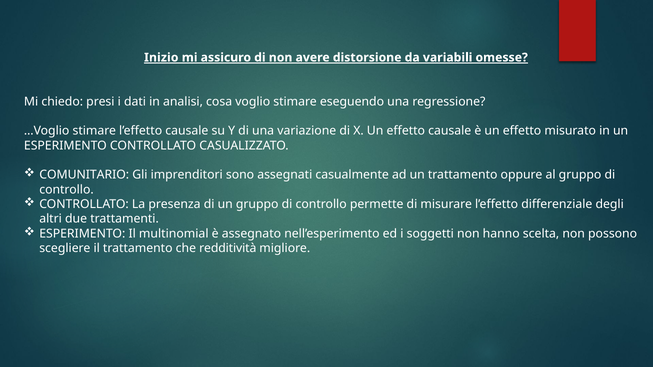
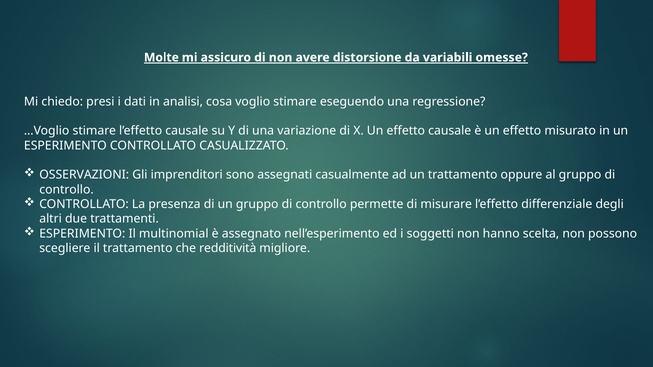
Inizio: Inizio -> Molte
COMUNITARIO: COMUNITARIO -> OSSERVAZIONI
